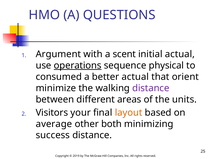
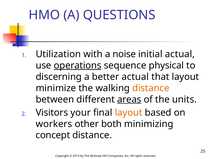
Argument: Argument -> Utilization
scent: scent -> noise
consumed: consumed -> discerning
that orient: orient -> layout
distance at (151, 88) colour: purple -> orange
areas underline: none -> present
average: average -> workers
success: success -> concept
